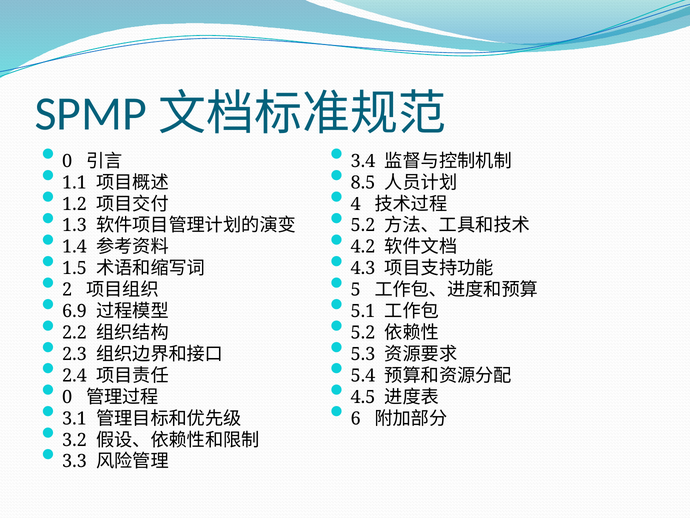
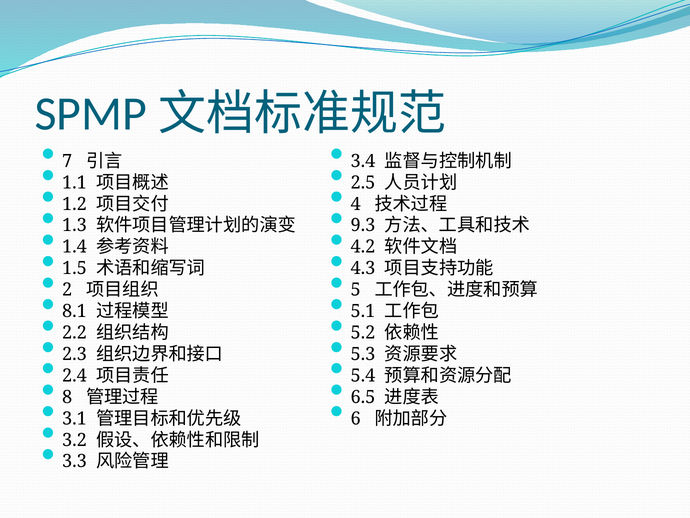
0 at (67, 161): 0 -> 7
8.5: 8.5 -> 2.5
5.2 at (363, 225): 5.2 -> 9.3
6.9: 6.9 -> 8.1
0 at (67, 397): 0 -> 8
4.5: 4.5 -> 6.5
